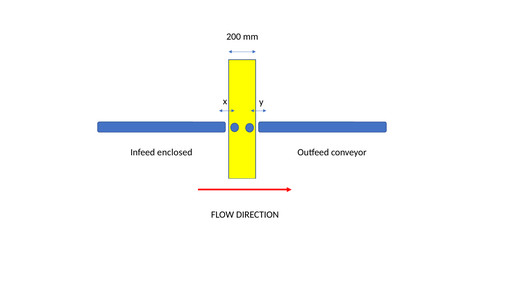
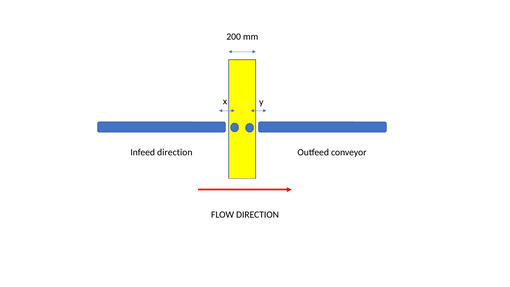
Infeed enclosed: enclosed -> direction
